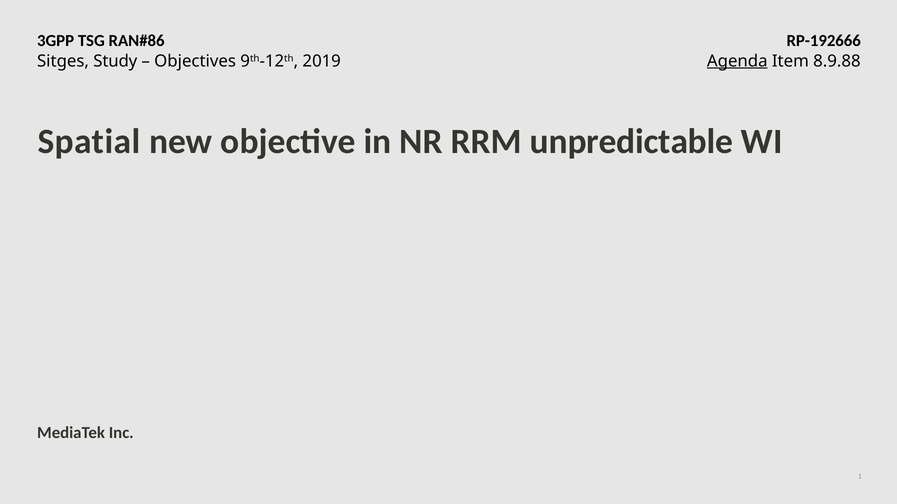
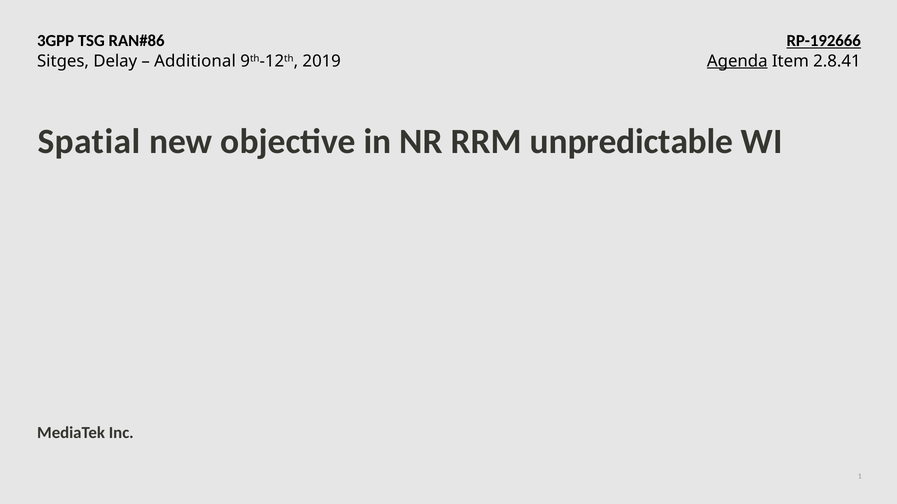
RP-192666 underline: none -> present
Study: Study -> Delay
Objectives: Objectives -> Additional
8.9.88: 8.9.88 -> 2.8.41
